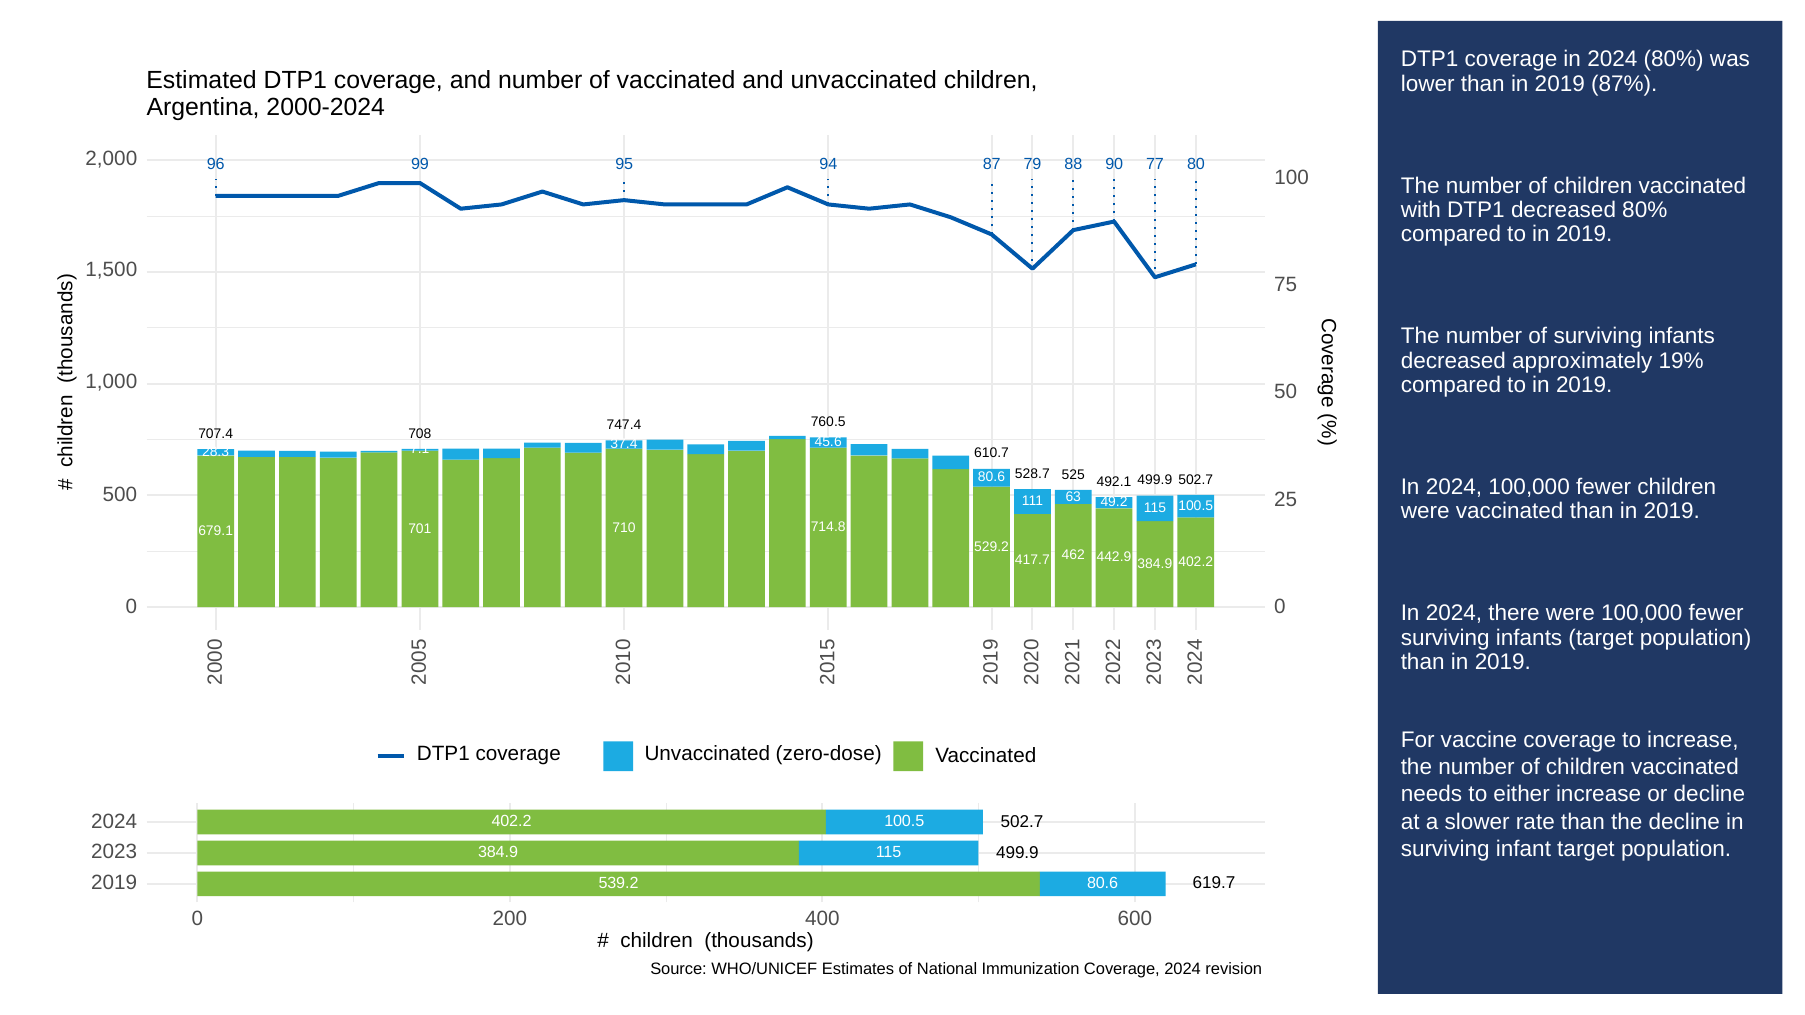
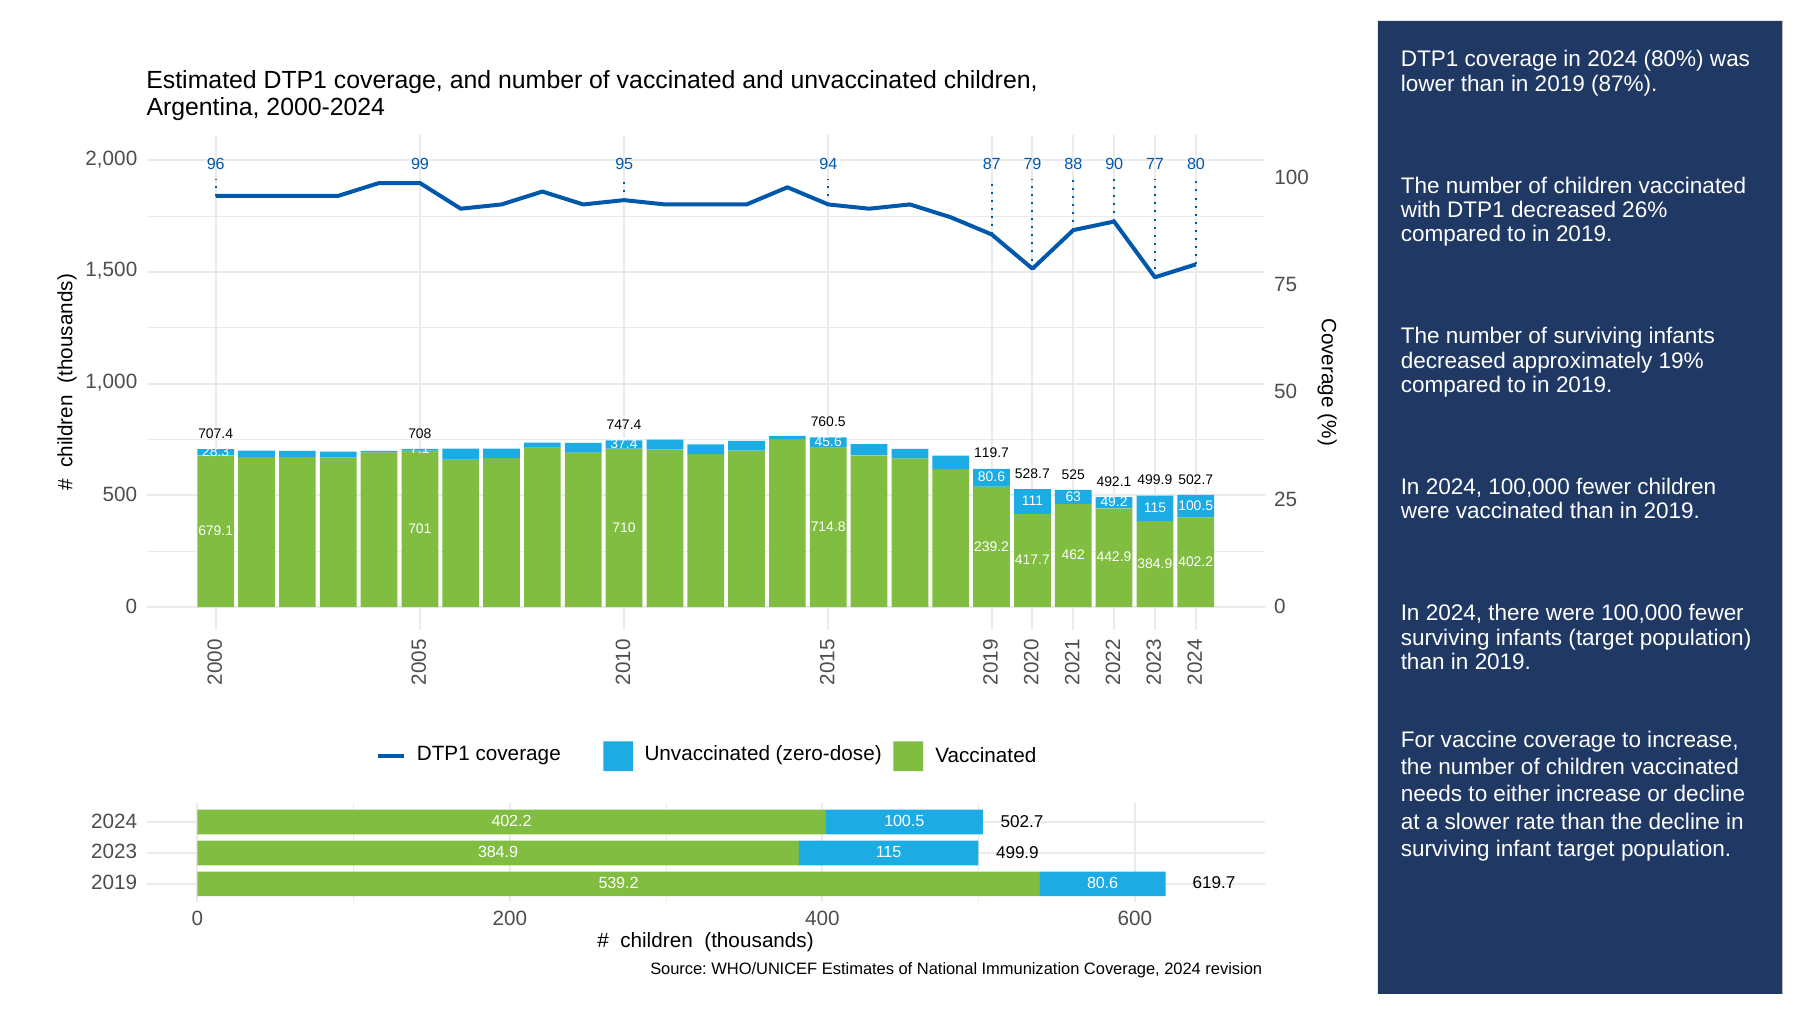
decreased 80%: 80% -> 26%
610.7: 610.7 -> 119.7
529.2: 529.2 -> 239.2
